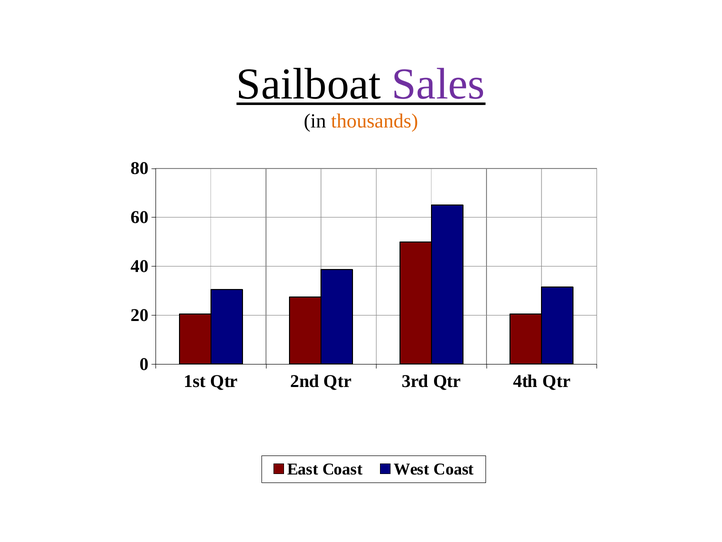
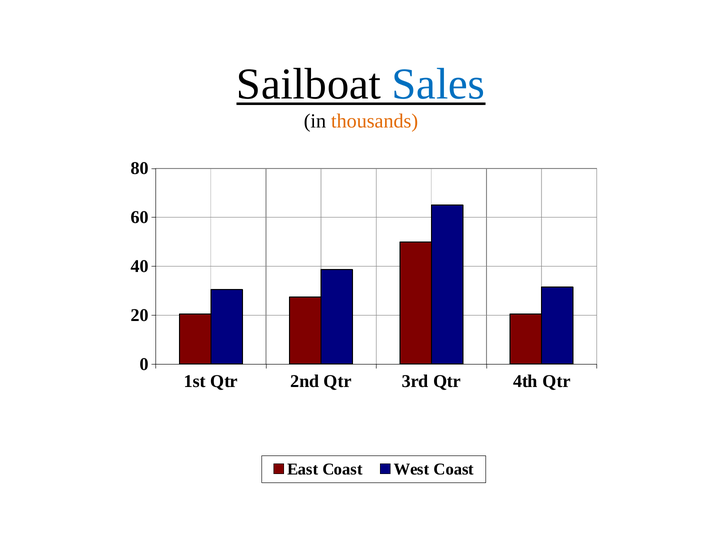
Sales colour: purple -> blue
